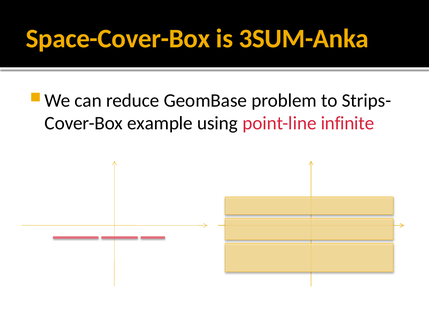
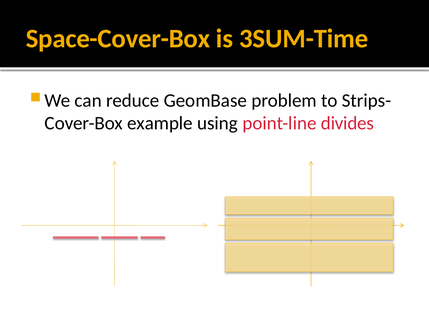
3SUM-Anka: 3SUM-Anka -> 3SUM-Time
infinite: infinite -> divides
